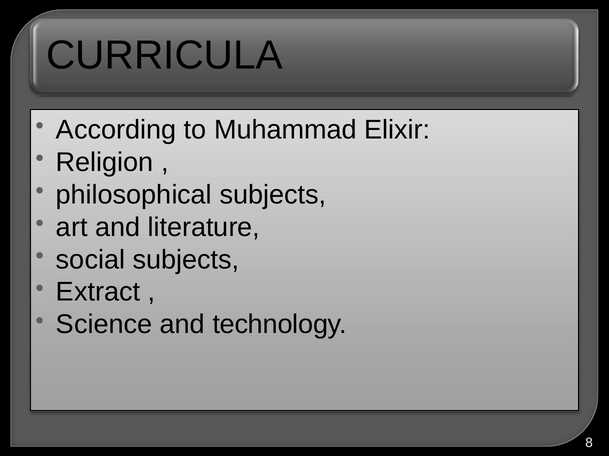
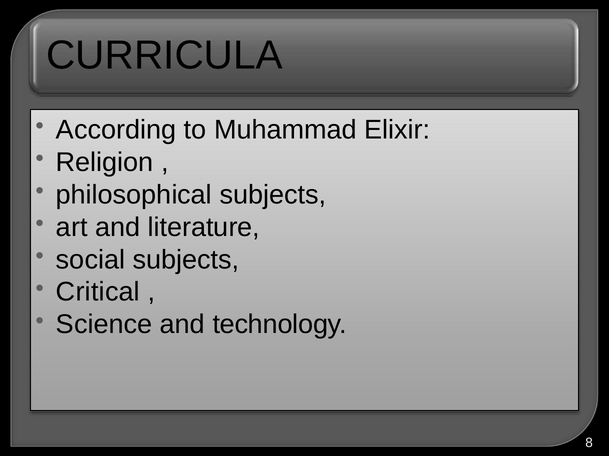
Extract: Extract -> Critical
